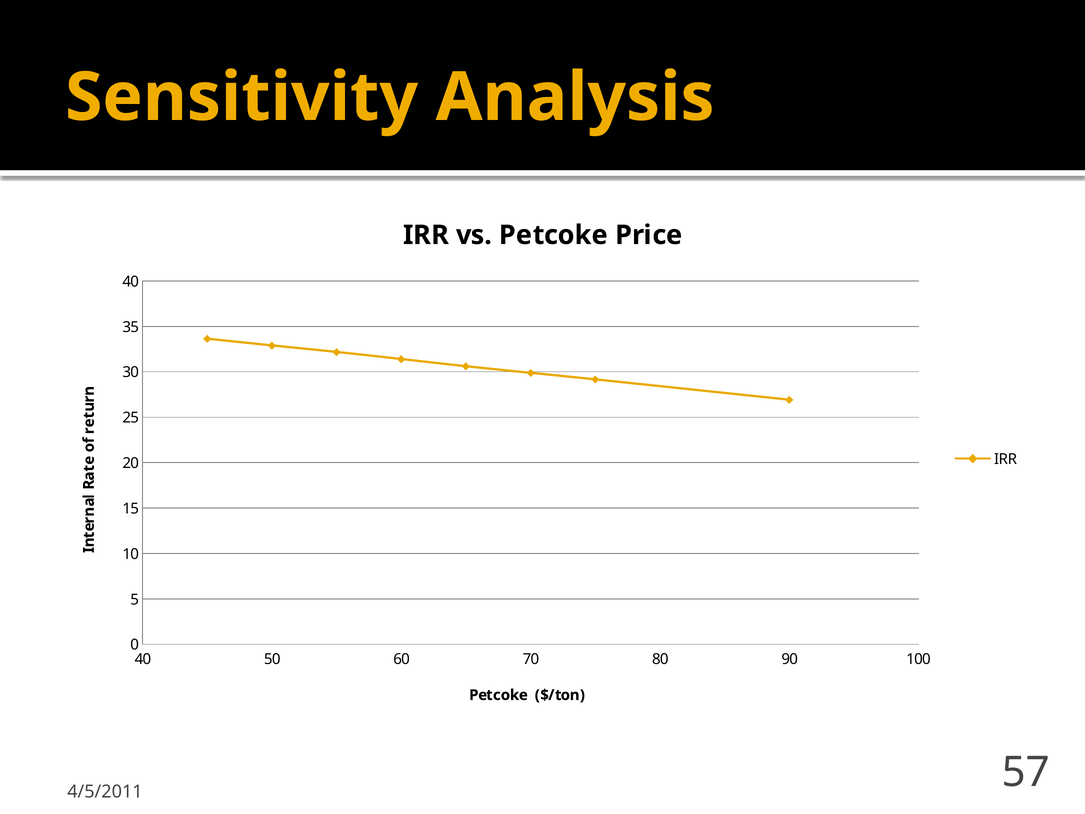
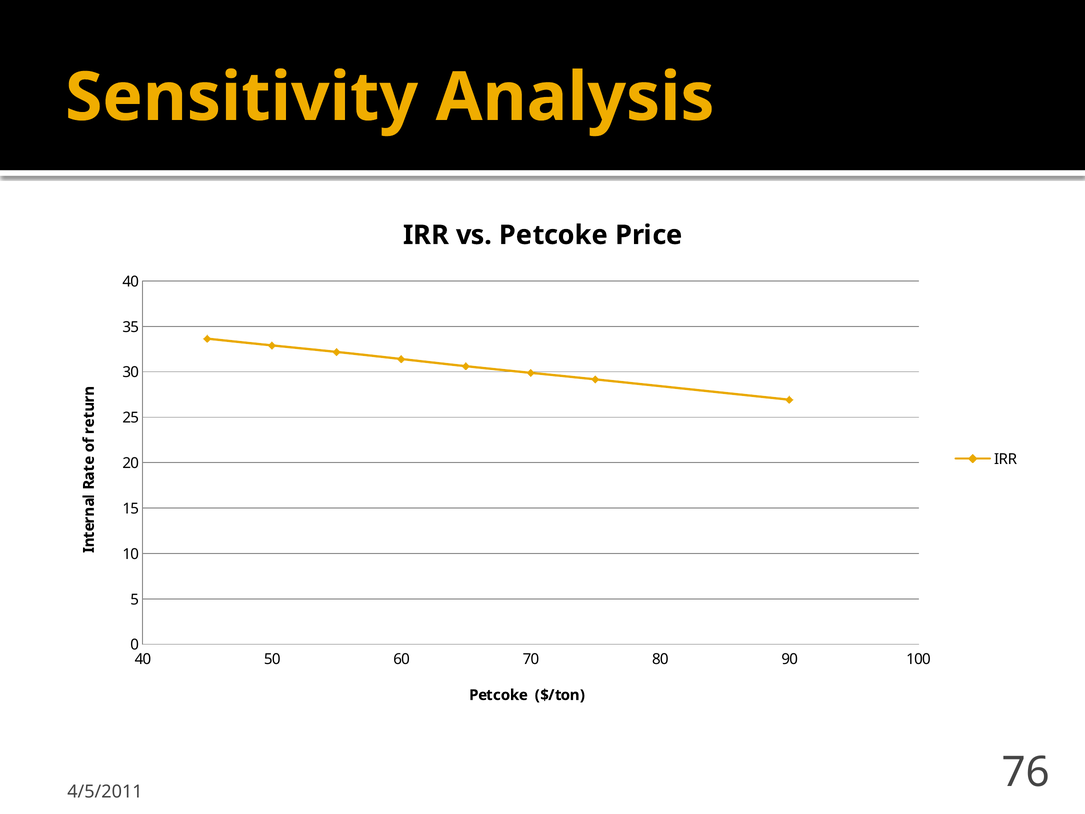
57: 57 -> 76
